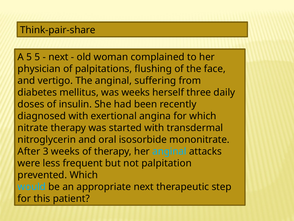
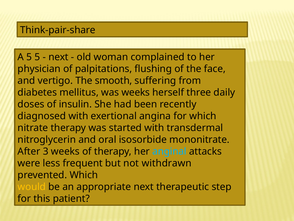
The anginal: anginal -> smooth
palpitation: palpitation -> withdrawn
would colour: light blue -> yellow
